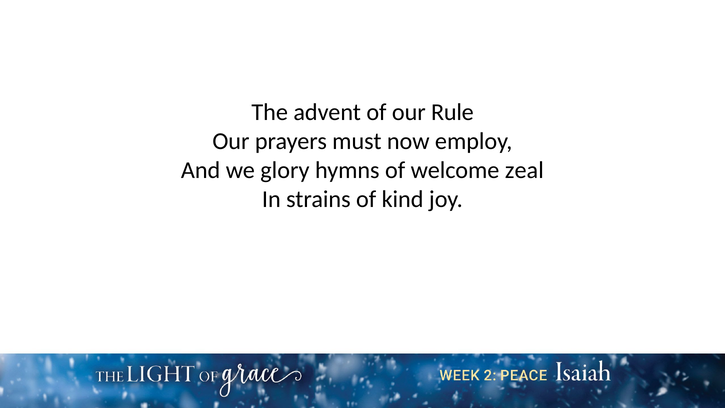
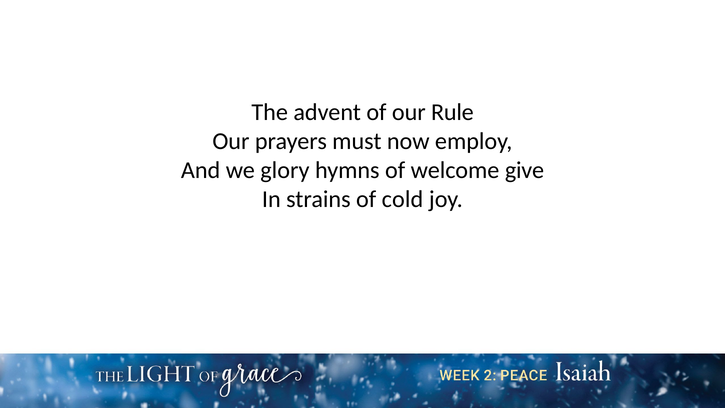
zeal: zeal -> give
kind: kind -> cold
